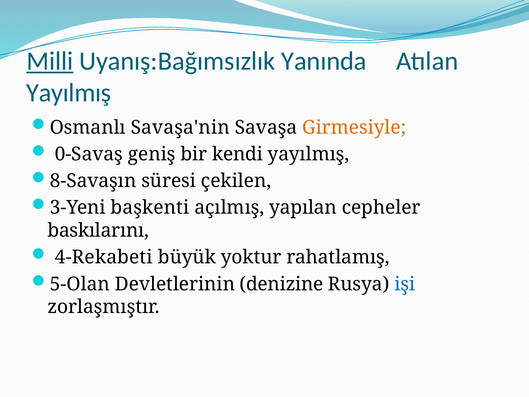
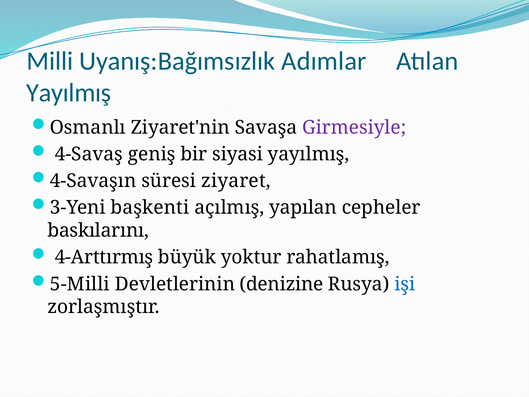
Milli underline: present -> none
Yanında: Yanında -> Adımlar
Savaşa'nin: Savaşa'nin -> Ziyaret'nin
Girmesiyle colour: orange -> purple
0-Savaş: 0-Savaş -> 4-Savaş
kendi: kendi -> siyasi
8-Savaşın: 8-Savaşın -> 4-Savaşın
çekilen: çekilen -> ziyaret
4-Rekabeti: 4-Rekabeti -> 4-Arttırmış
5-Olan: 5-Olan -> 5-Milli
